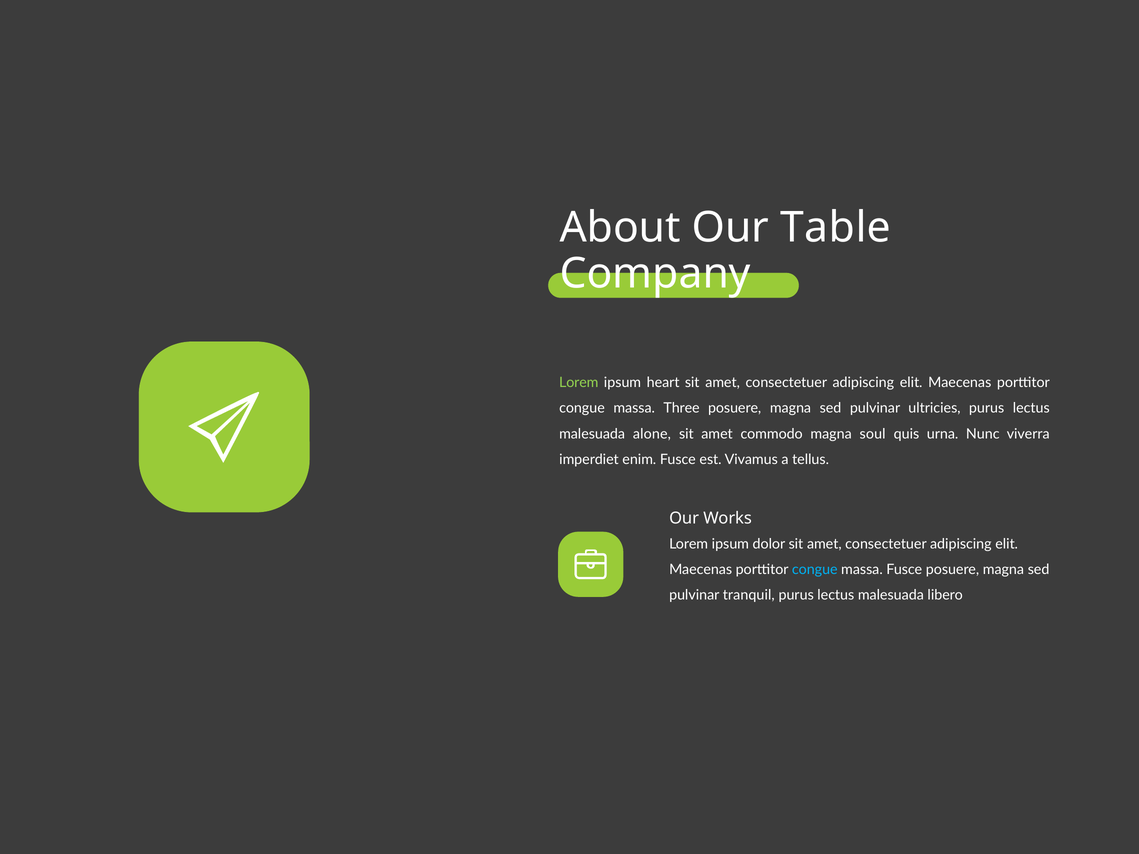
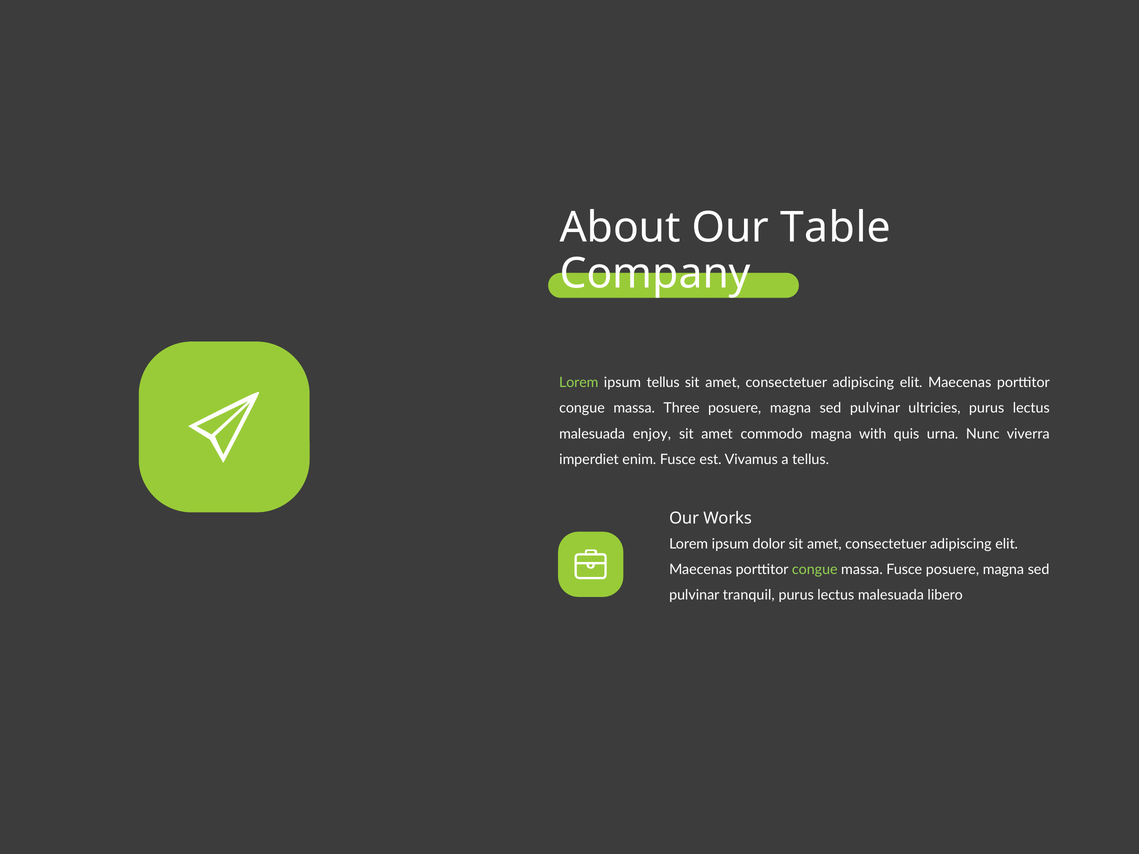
ipsum heart: heart -> tellus
alone: alone -> enjoy
soul: soul -> with
congue at (815, 570) colour: light blue -> light green
